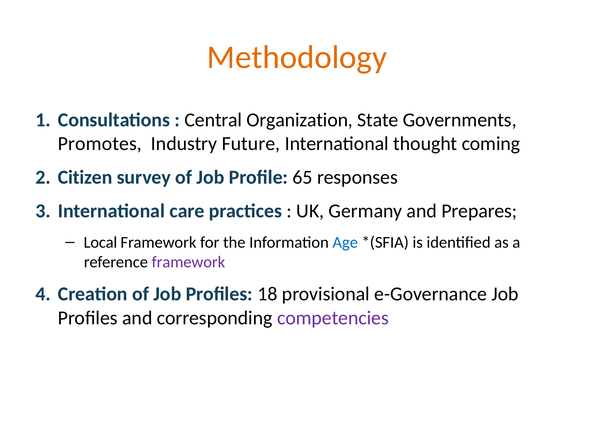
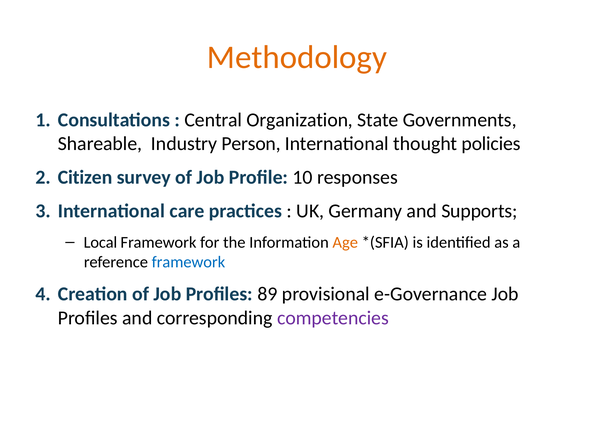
Promotes: Promotes -> Shareable
Future: Future -> Person
coming: coming -> policies
65: 65 -> 10
Prepares: Prepares -> Supports
Age colour: blue -> orange
framework at (188, 263) colour: purple -> blue
18: 18 -> 89
